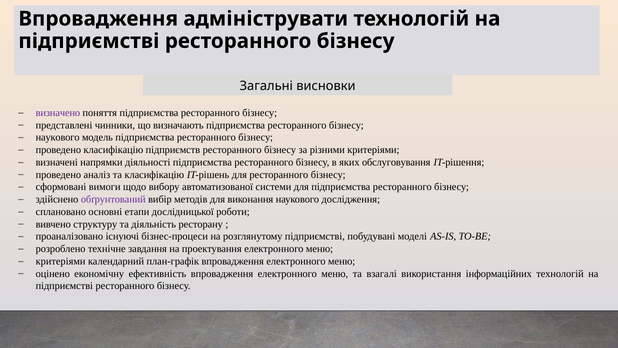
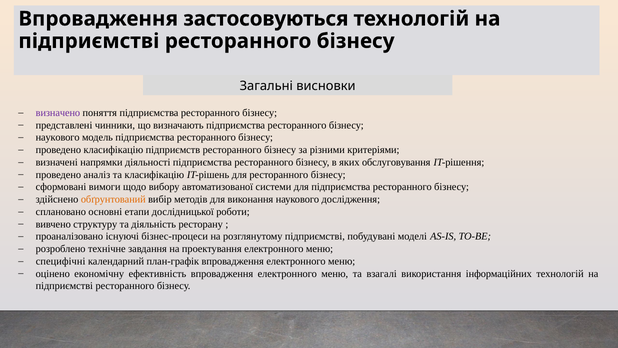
адмініструвати: адмініструвати -> застосовуються
обґрунтований colour: purple -> orange
критеріями at (61, 261): критеріями -> специфічні
